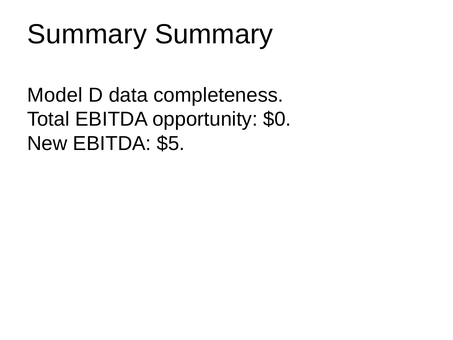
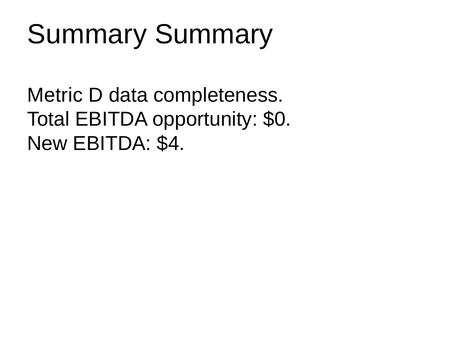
Model: Model -> Metric
$5: $5 -> $4
